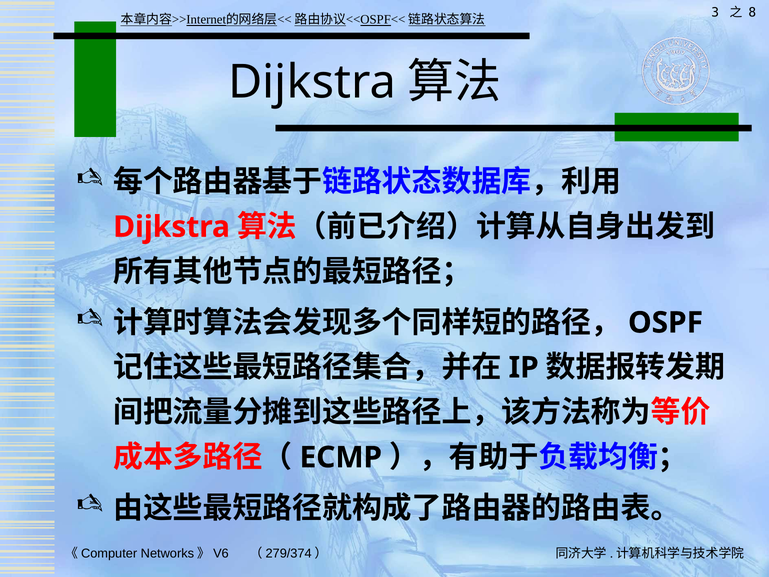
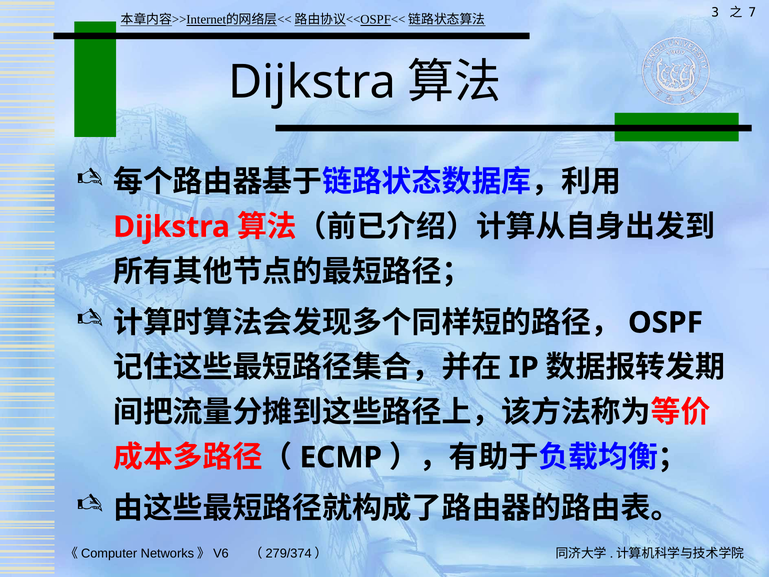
8: 8 -> 7
